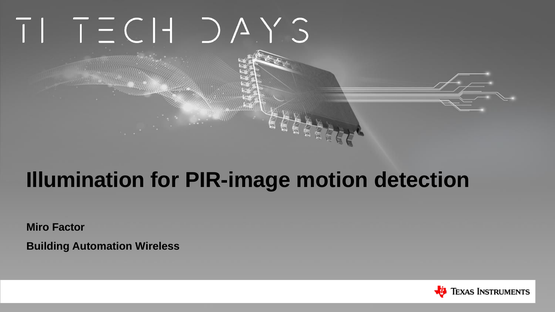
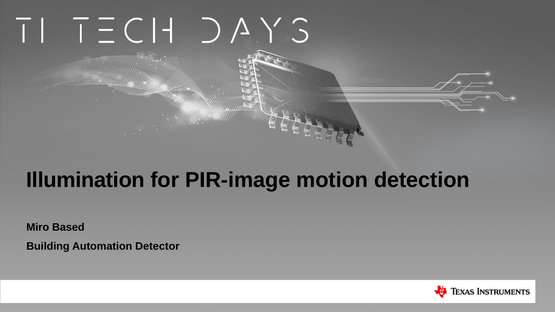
Factor: Factor -> Based
Wireless: Wireless -> Detector
